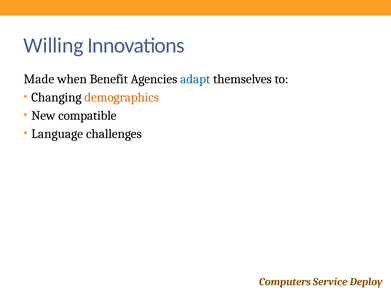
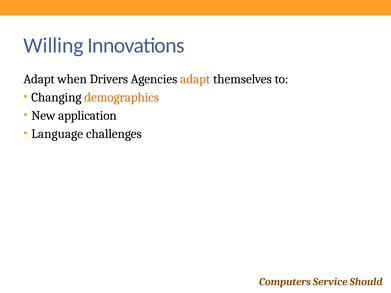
Made at (39, 79): Made -> Adapt
Benefit: Benefit -> Drivers
adapt at (195, 79) colour: blue -> orange
compatible: compatible -> application
Deploy: Deploy -> Should
